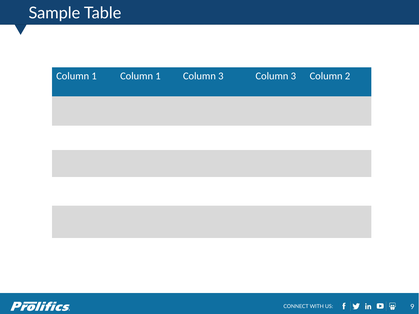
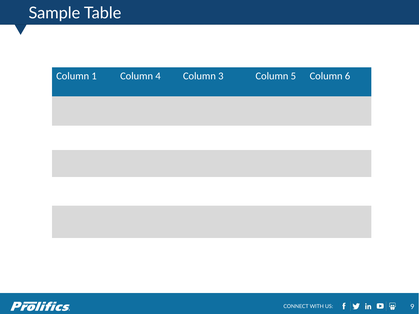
1 Column 1: 1 -> 4
3 Column 3: 3 -> 5
2: 2 -> 6
